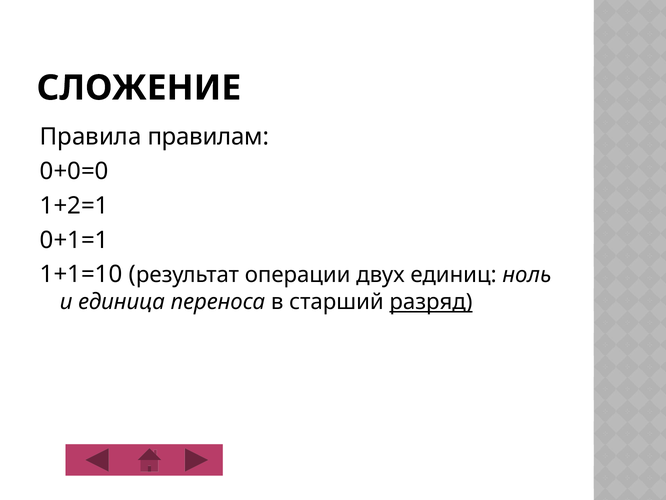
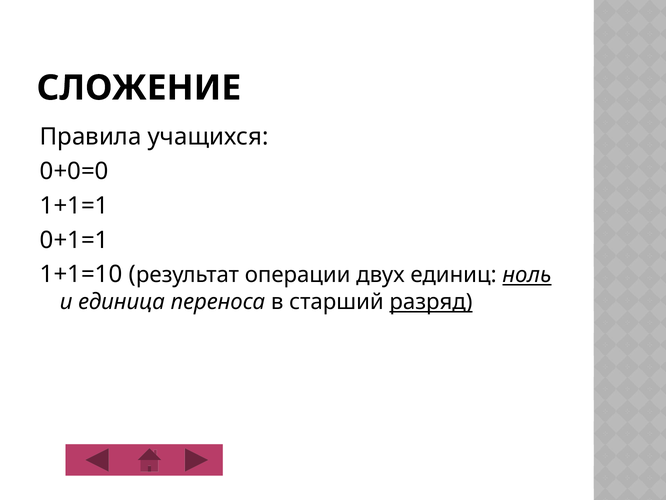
правилам: правилам -> учащихся
1+2=1: 1+2=1 -> 1+1=1
ноль underline: none -> present
